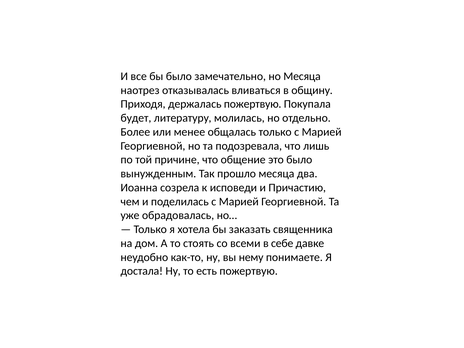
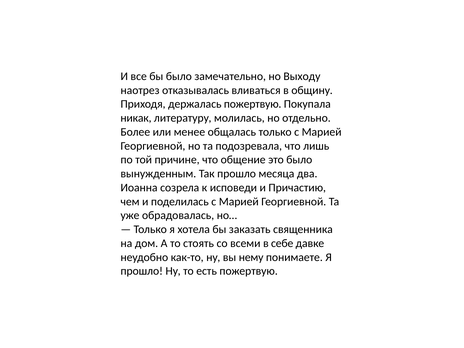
но Месяца: Месяца -> Выходу
будет: будет -> никак
достала at (142, 271): достала -> прошло
